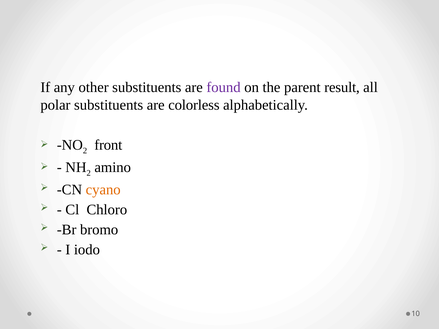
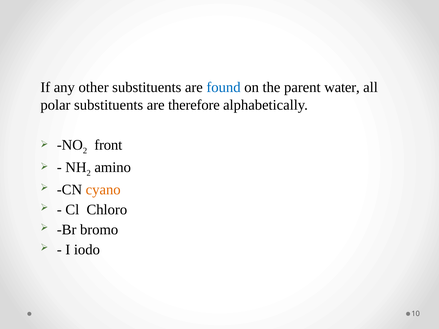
found colour: purple -> blue
result: result -> water
colorless: colorless -> therefore
